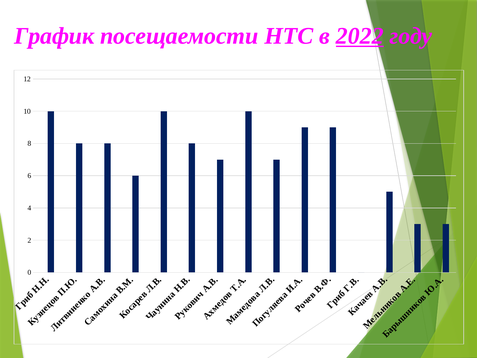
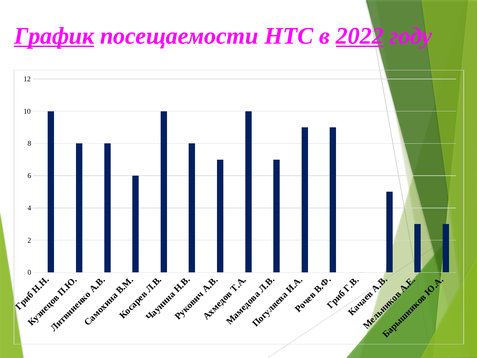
График underline: none -> present
